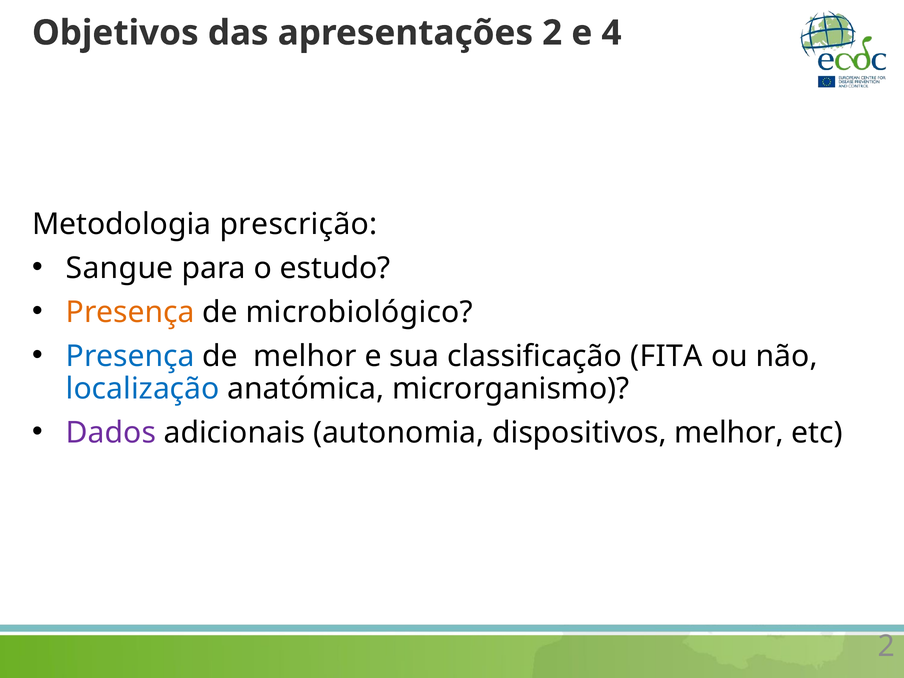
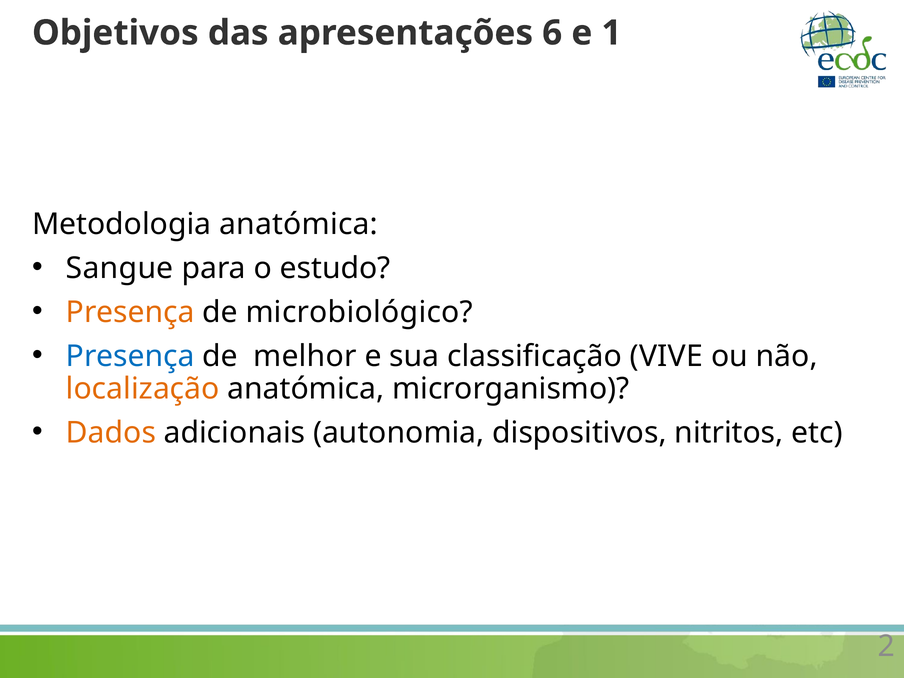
apresentações 2: 2 -> 6
4: 4 -> 1
Metodologia prescrição: prescrição -> anatómica
FITA: FITA -> VIVE
localização colour: blue -> orange
Dados colour: purple -> orange
dispositivos melhor: melhor -> nitritos
